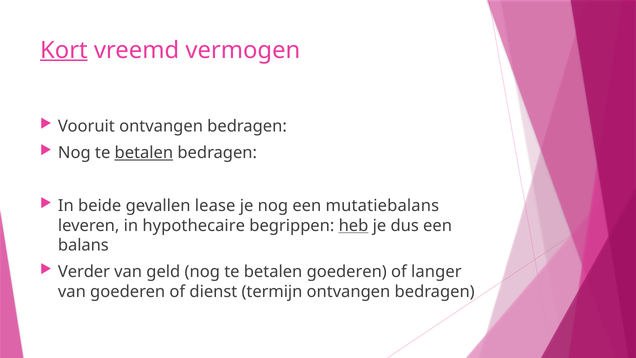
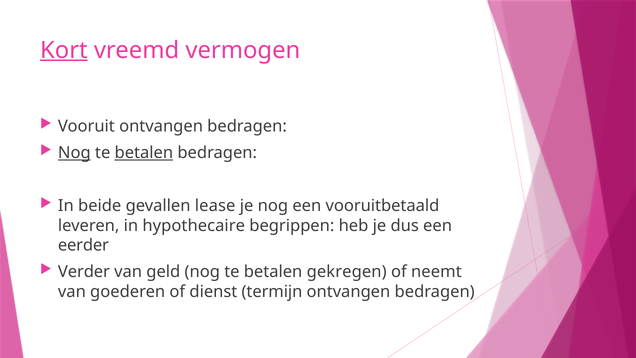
Nog at (74, 153) underline: none -> present
mutatiebalans: mutatiebalans -> vooruitbetaald
heb underline: present -> none
balans: balans -> eerder
betalen goederen: goederen -> gekregen
langer: langer -> neemt
